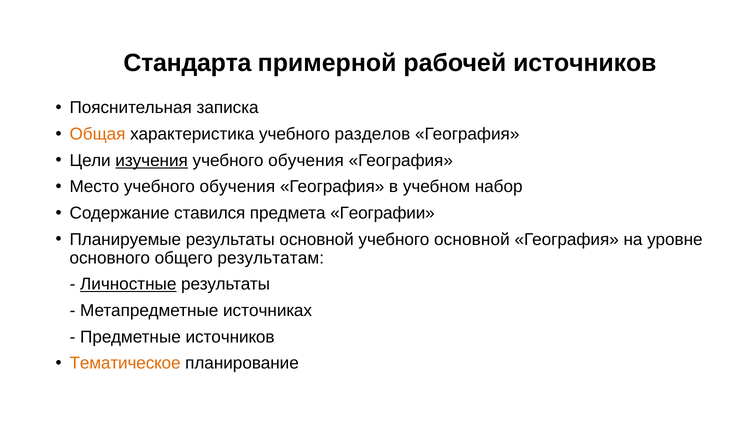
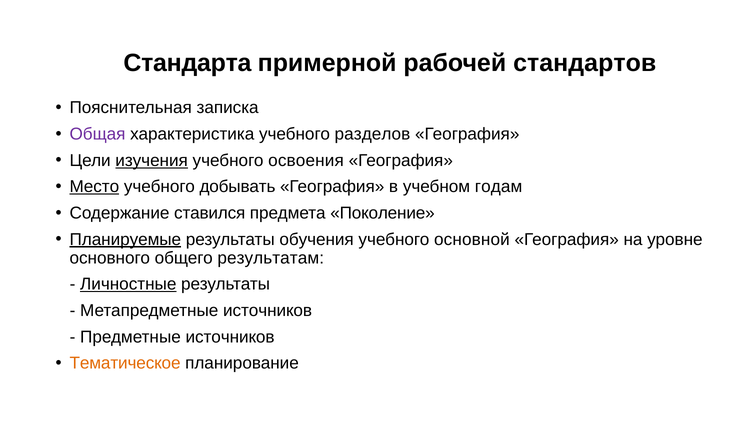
рабочей источников: источников -> стандартов
Общая colour: orange -> purple
обучения at (306, 160): обучения -> освоения
Место underline: none -> present
обучения at (237, 187): обучения -> добывать
набор: набор -> годам
Географии: Географии -> Поколение
Планируемые underline: none -> present
результаты основной: основной -> обучения
Метапредметные источниках: источниках -> источников
